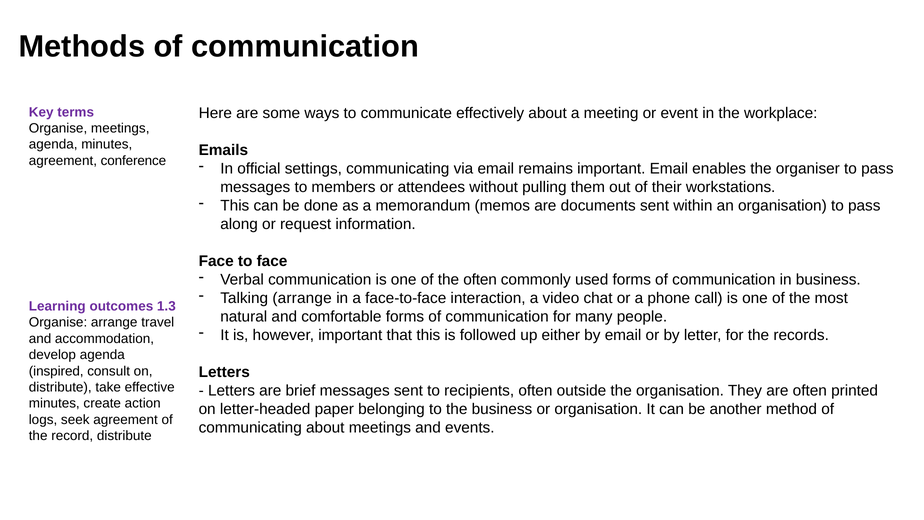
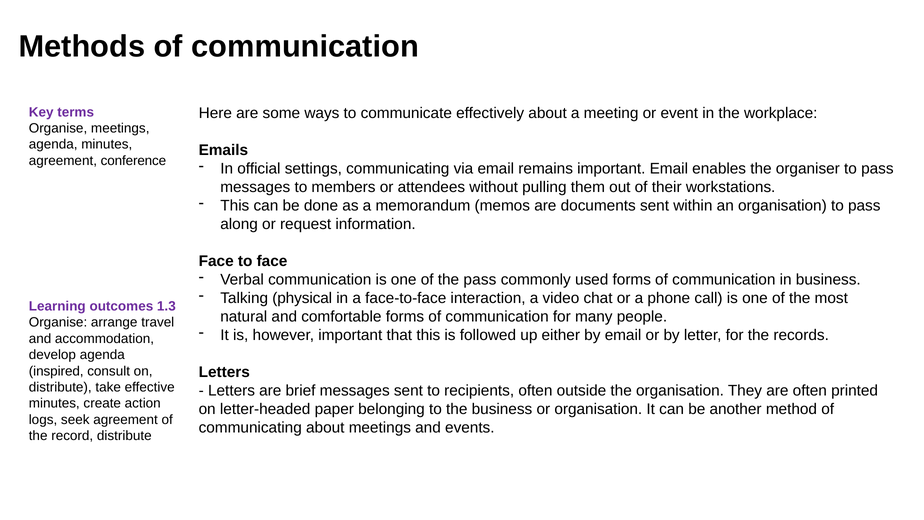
the often: often -> pass
Talking arrange: arrange -> physical
